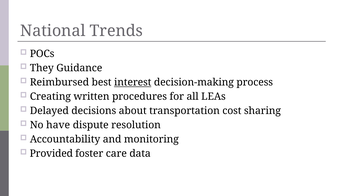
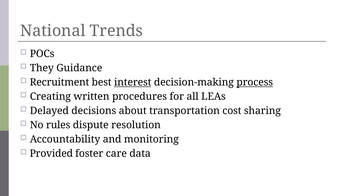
Reimbursed: Reimbursed -> Recruitment
process underline: none -> present
have: have -> rules
